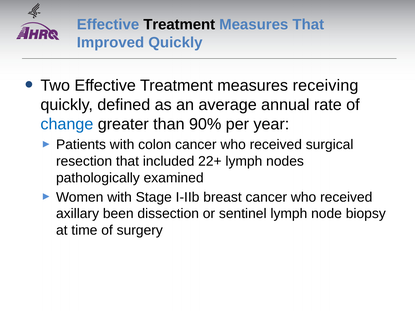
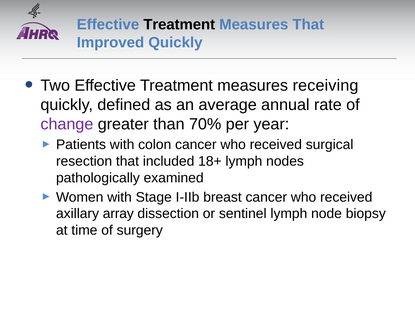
change colour: blue -> purple
90%: 90% -> 70%
22+: 22+ -> 18+
been: been -> array
